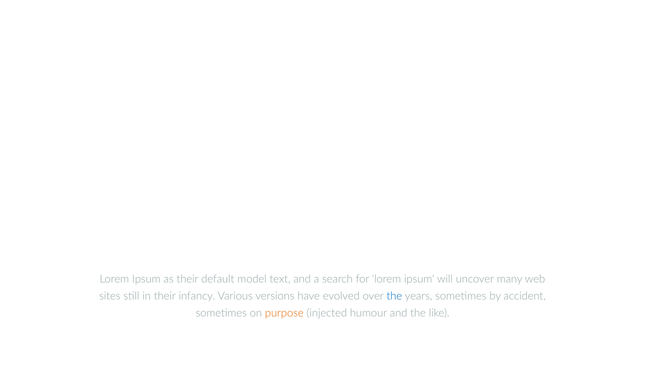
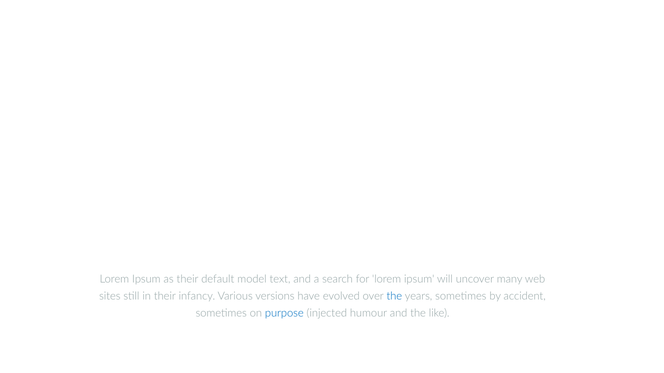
purpose colour: orange -> blue
